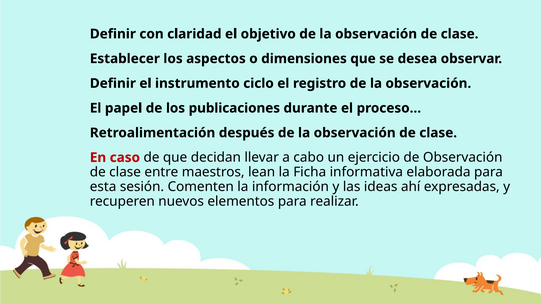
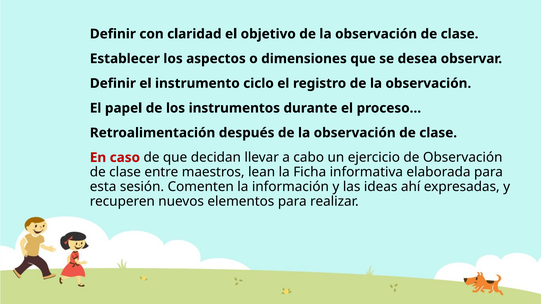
publicaciones: publicaciones -> instrumentos
